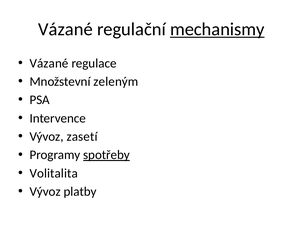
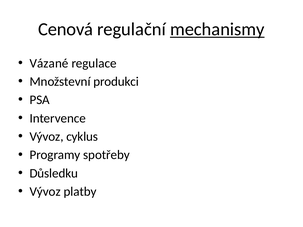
Vázané at (66, 29): Vázané -> Cenová
zeleným: zeleným -> produkci
zasetí: zasetí -> cyklus
spotřeby underline: present -> none
Volitalita: Volitalita -> Důsledku
